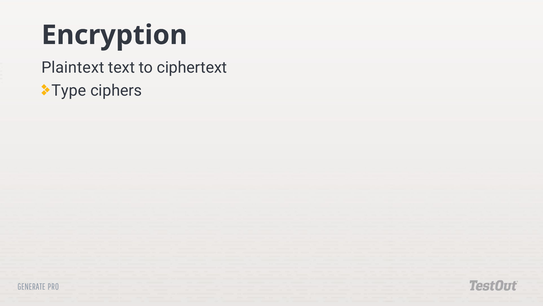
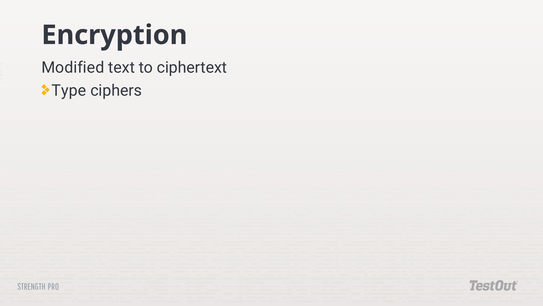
Plaintext: Plaintext -> Modified
GENERATE: GENERATE -> STRENGTH
